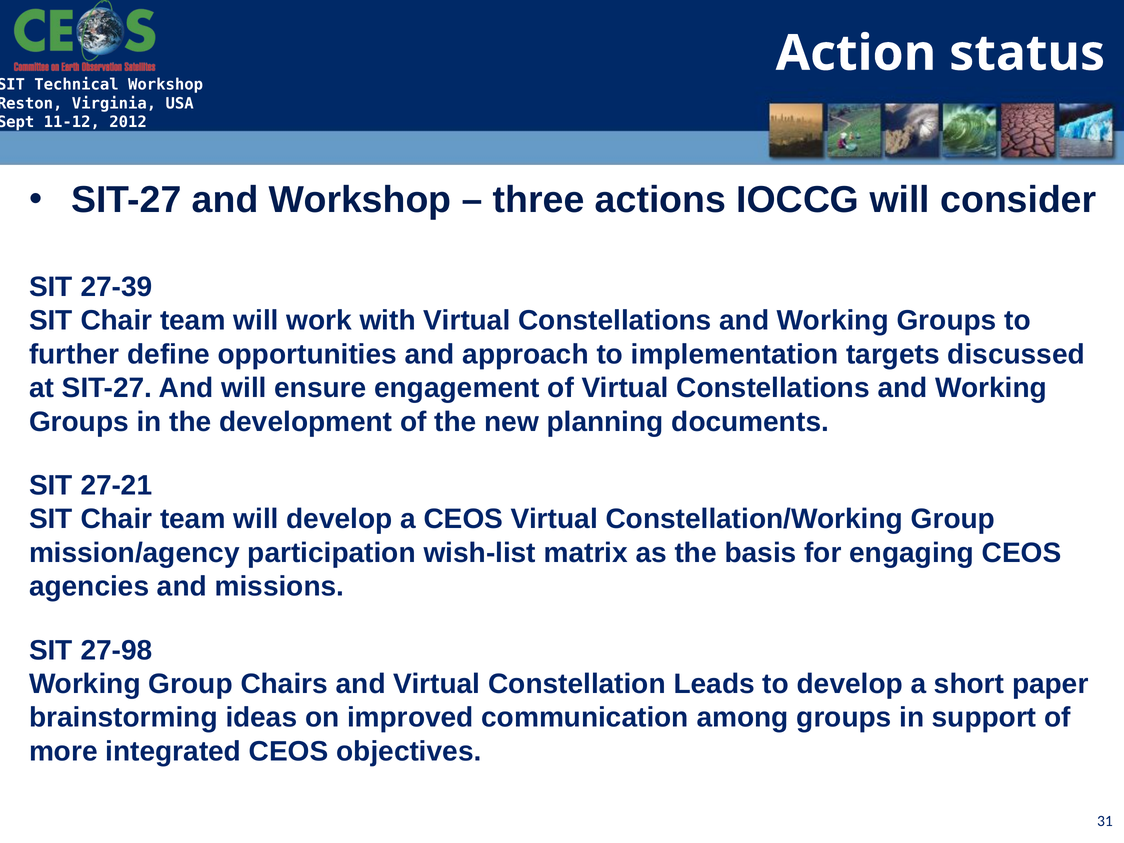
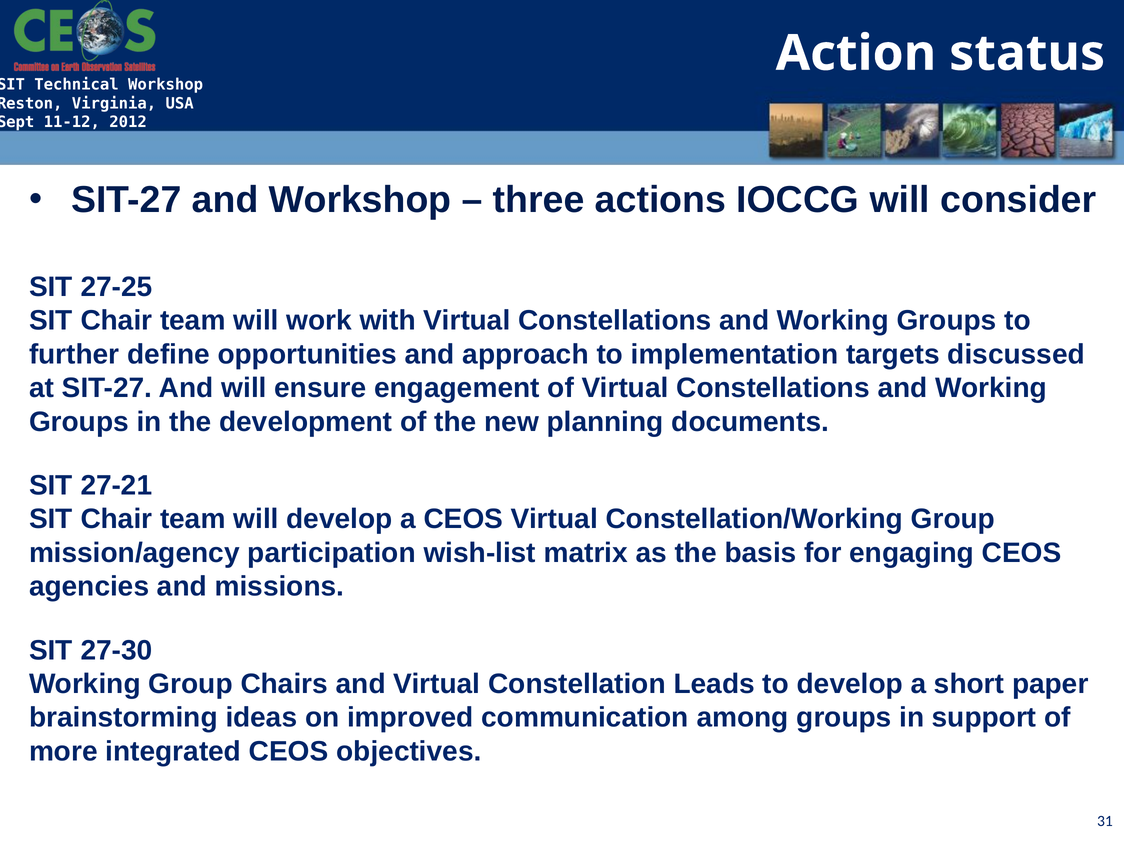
27-39: 27-39 -> 27-25
27-98: 27-98 -> 27-30
